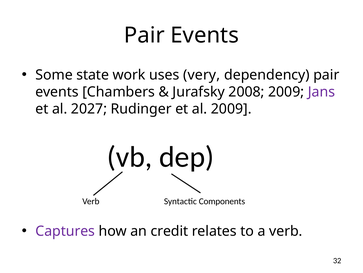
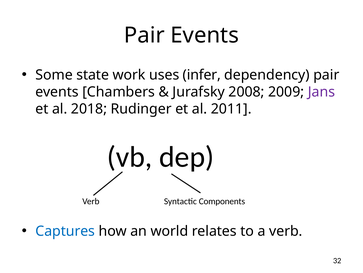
very: very -> infer
2027: 2027 -> 2018
al 2009: 2009 -> 2011
Captures colour: purple -> blue
credit: credit -> world
